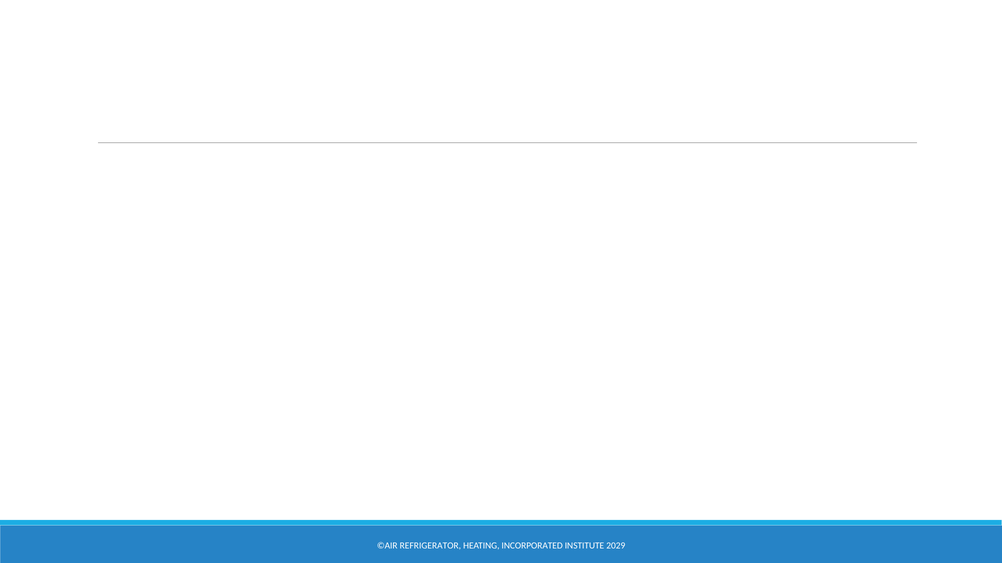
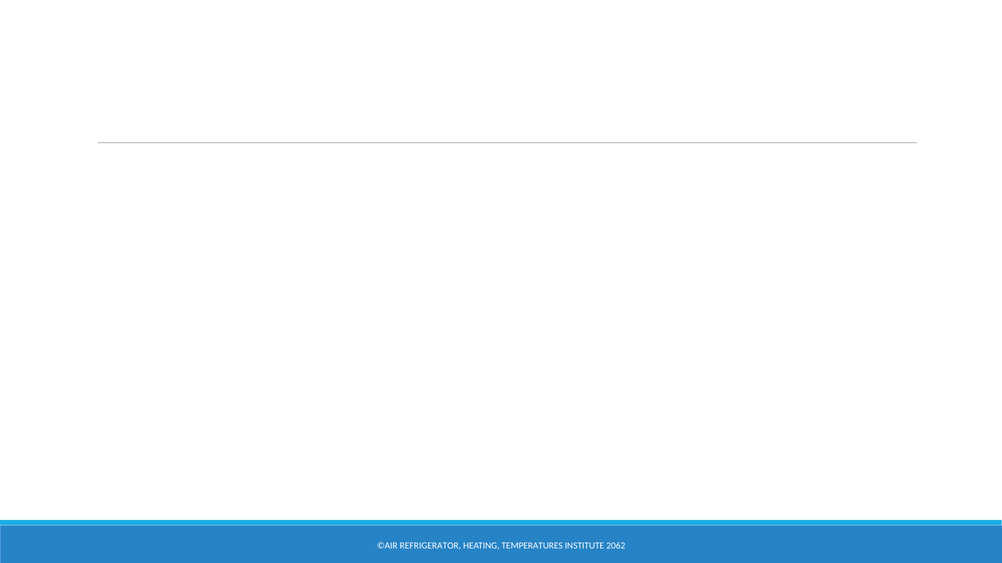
INCORPORATED: INCORPORATED -> TEMPERATURES
2029: 2029 -> 2062
